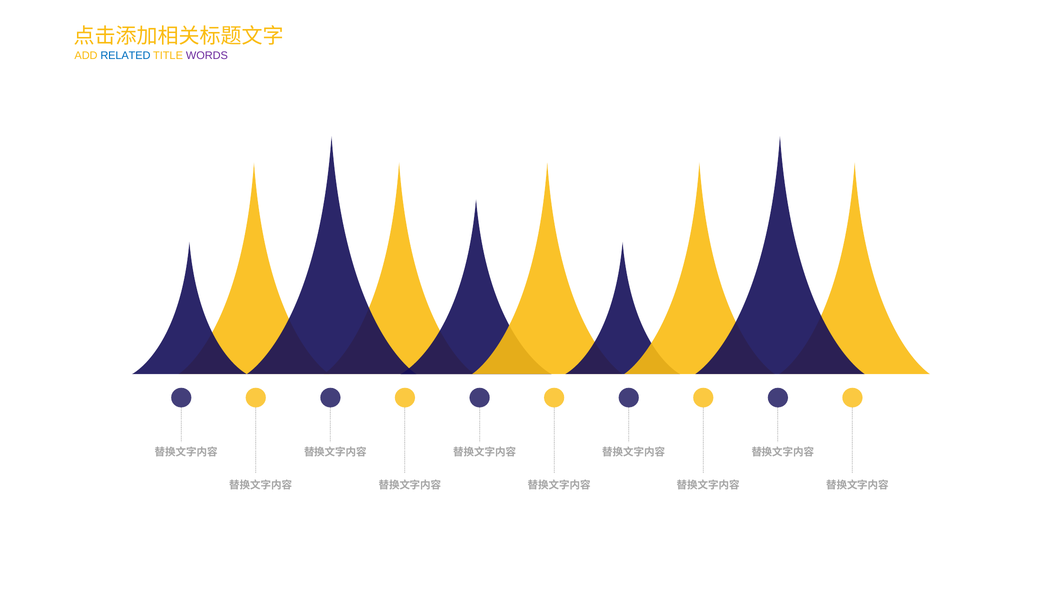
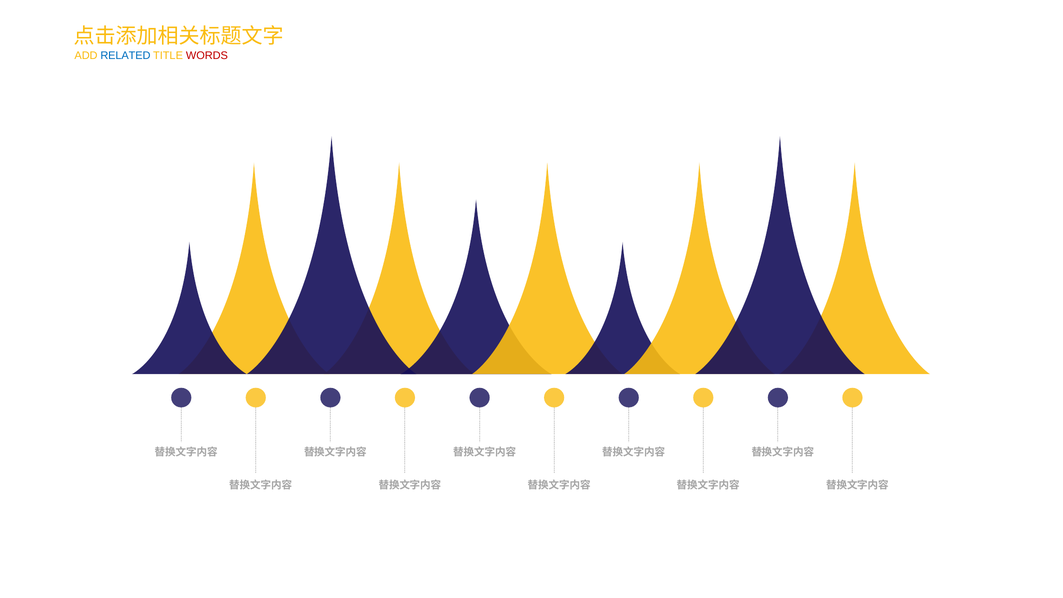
WORDS colour: purple -> red
